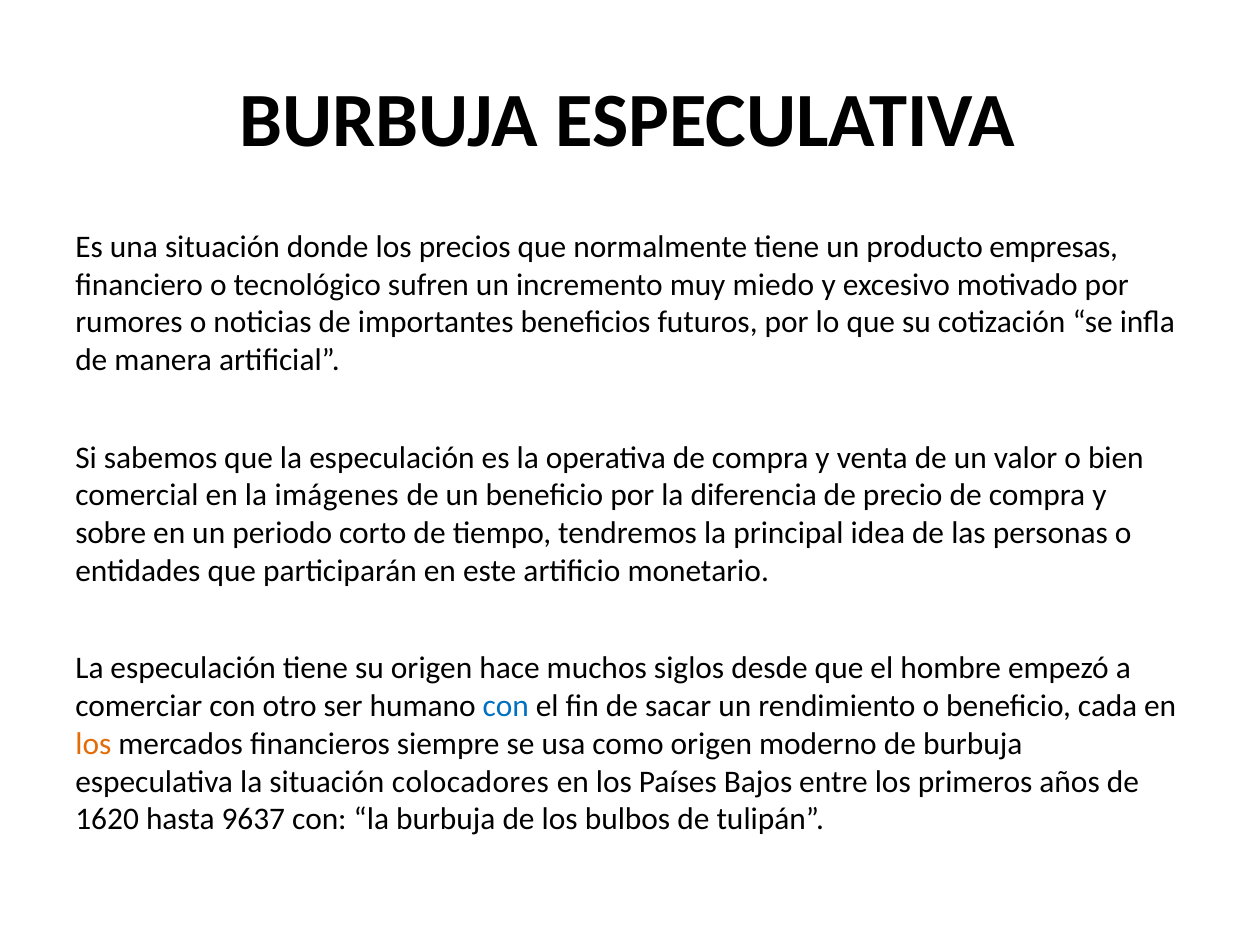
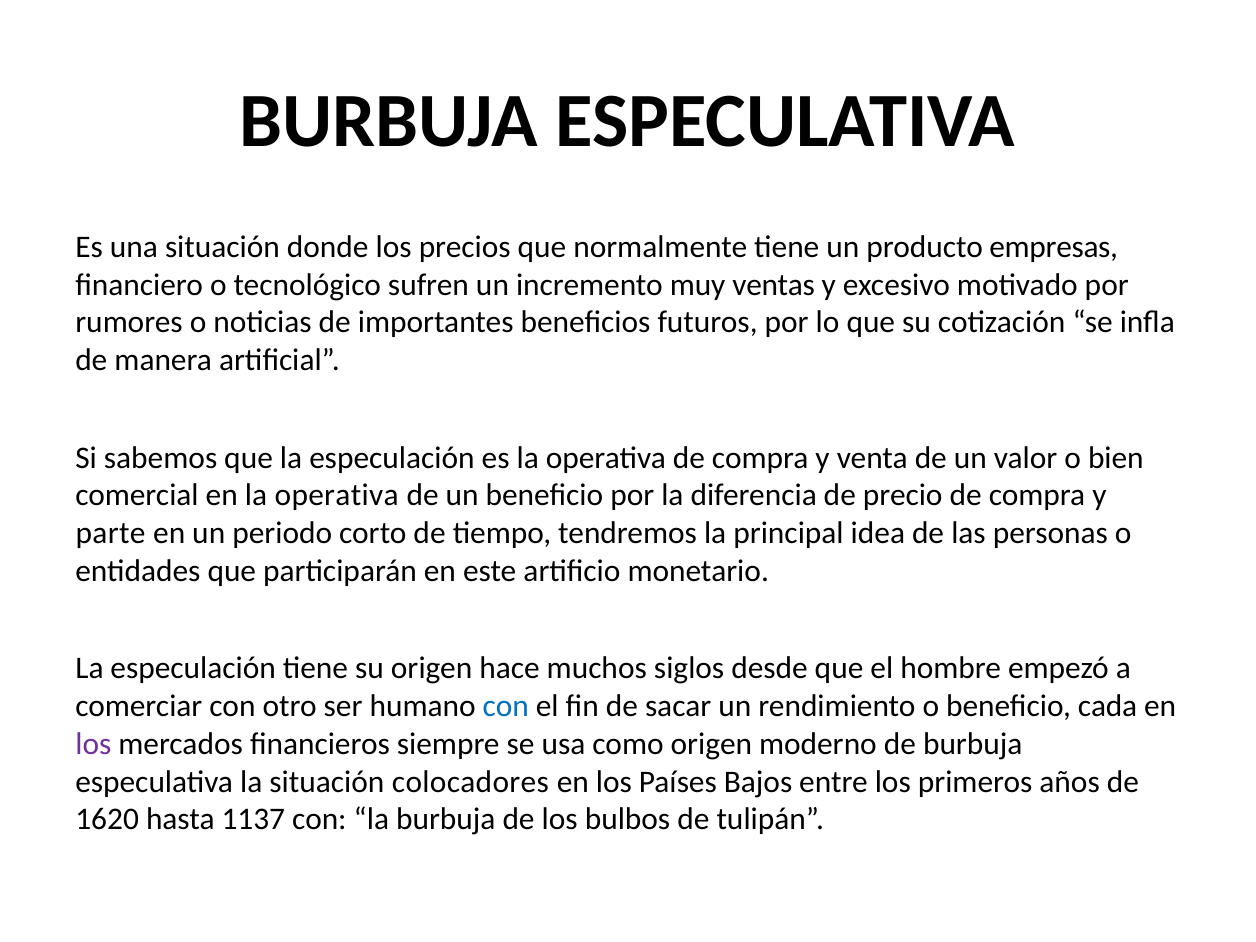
miedo: miedo -> ventas
en la imágenes: imágenes -> operativa
sobre: sobre -> parte
los at (93, 744) colour: orange -> purple
9637: 9637 -> 1137
